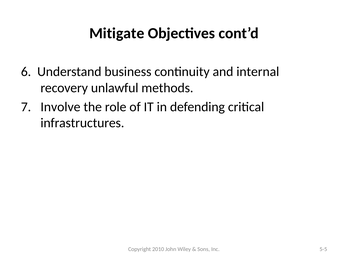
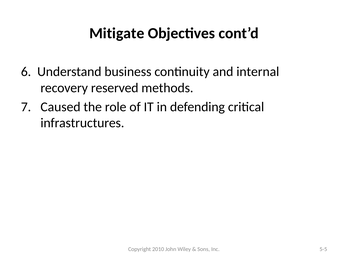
unlawful: unlawful -> reserved
Involve: Involve -> Caused
